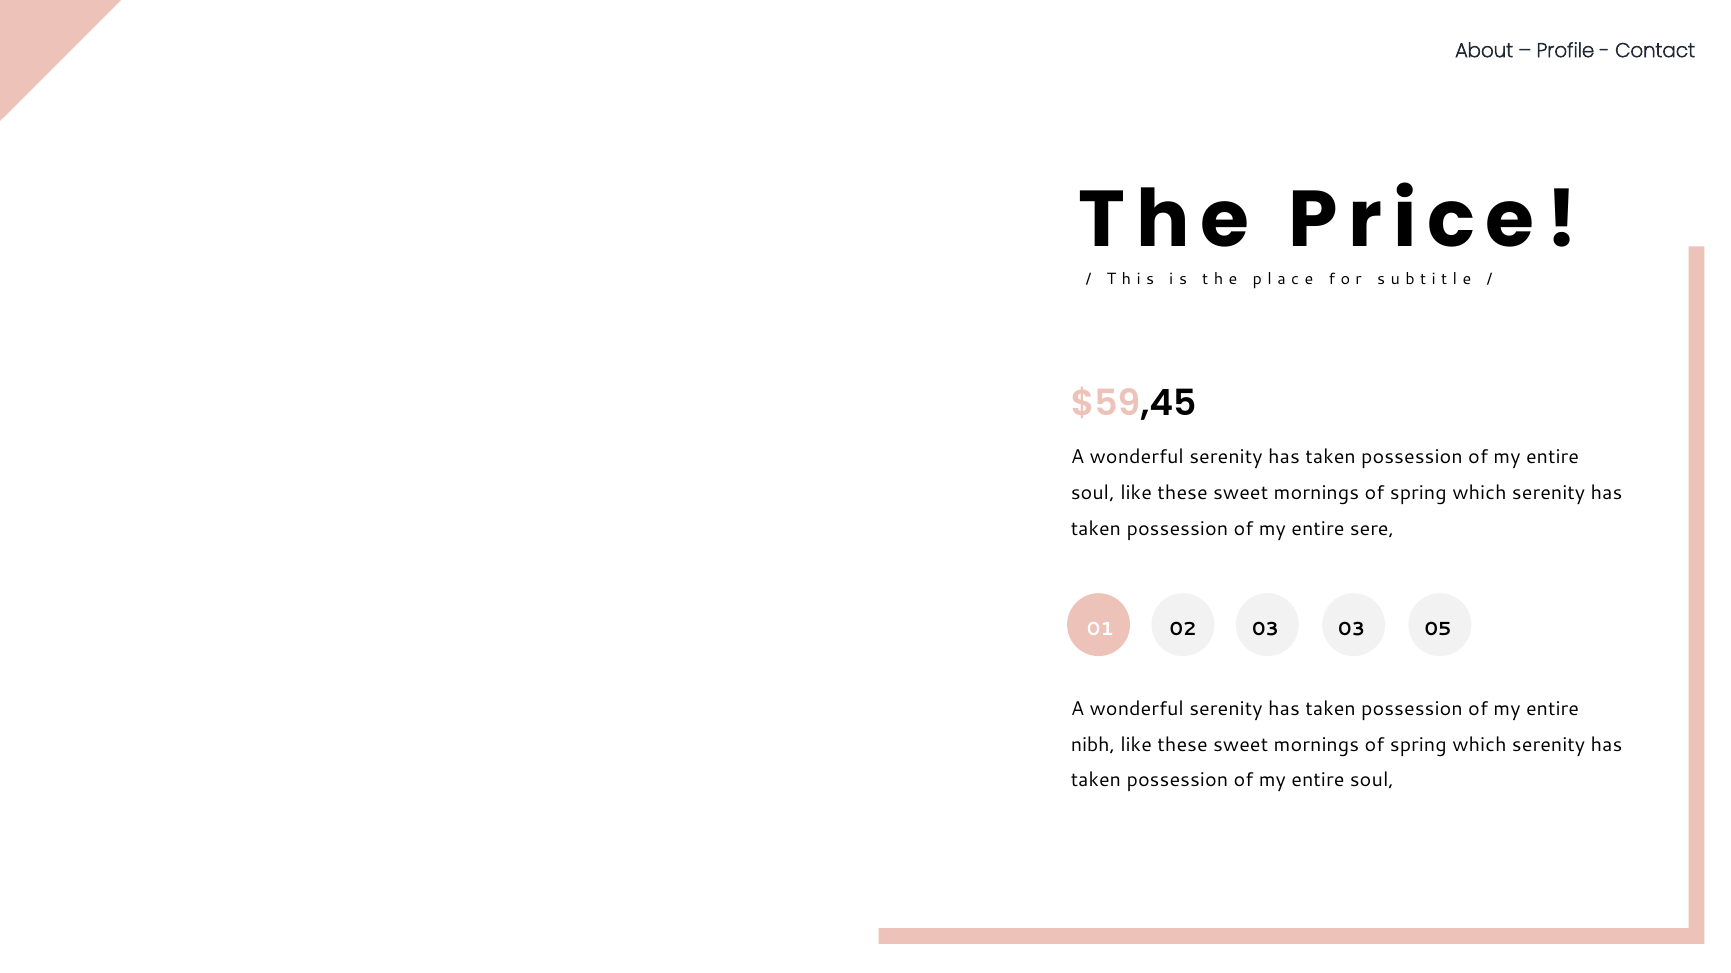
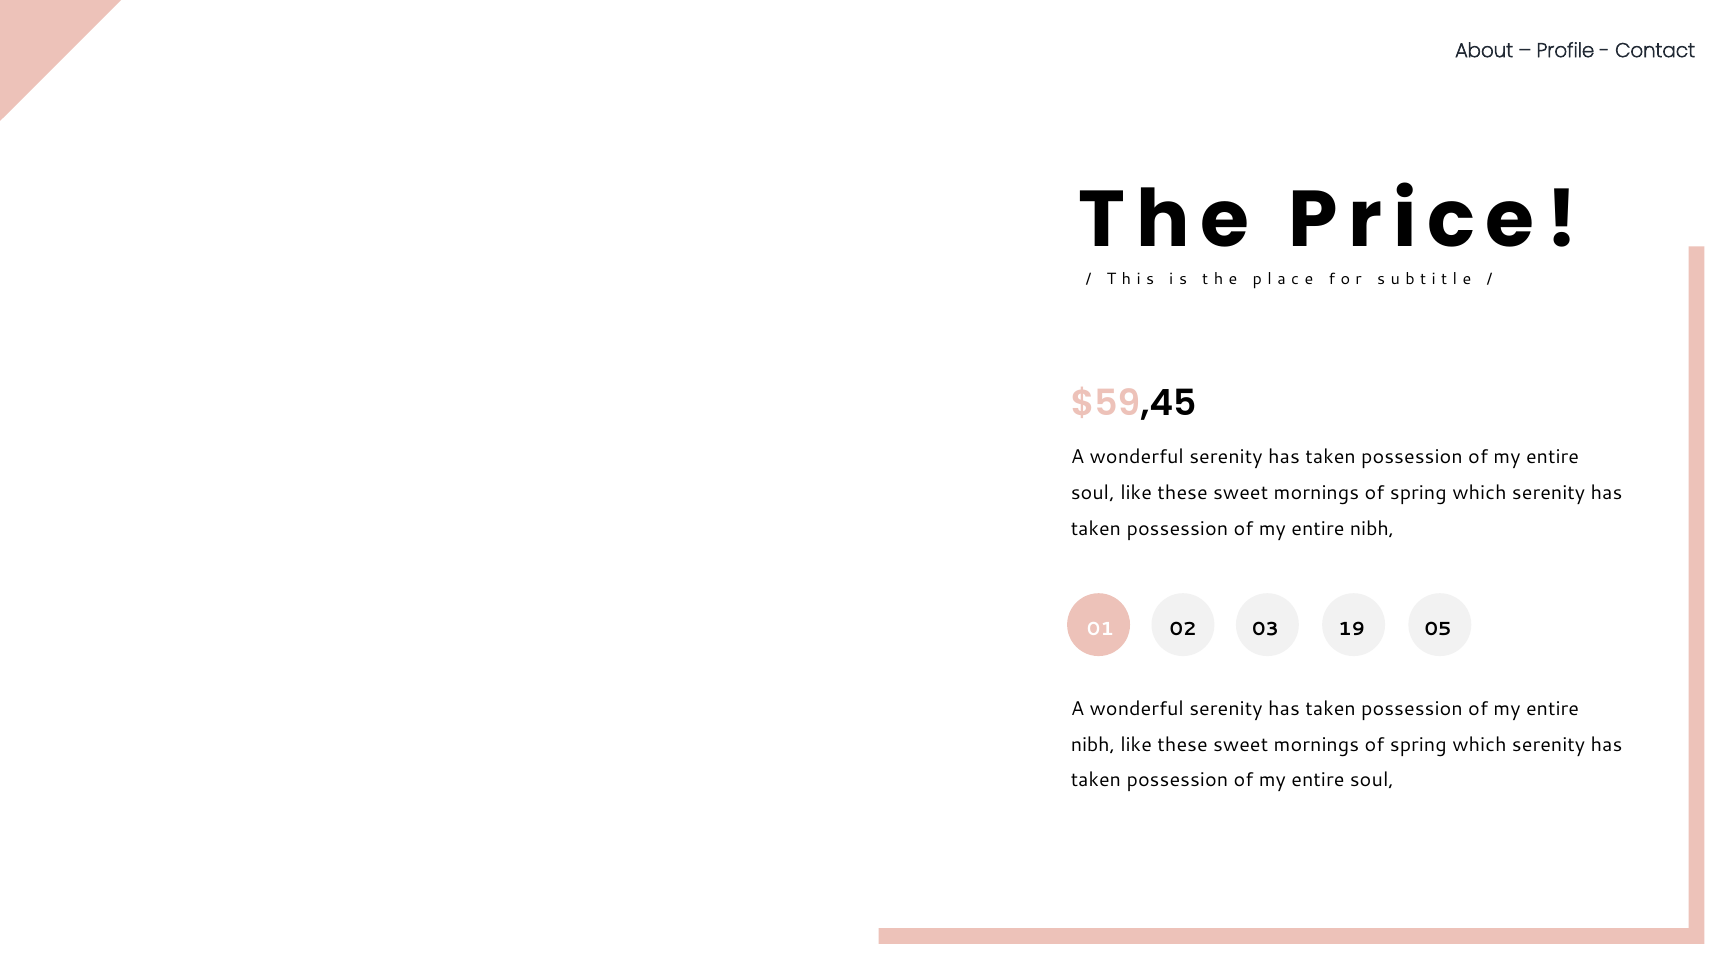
sere at (1372, 529): sere -> nibh
03 03: 03 -> 19
